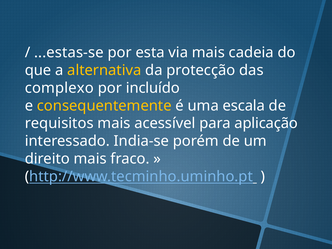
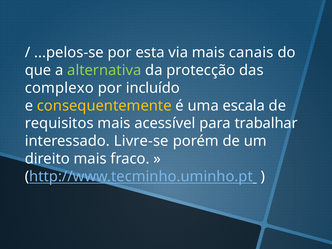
...estas-se: ...estas-se -> ...pelos-se
cadeia: cadeia -> canais
alternativa colour: yellow -> light green
aplicação: aplicação -> trabalhar
India-se: India-se -> Livre-se
